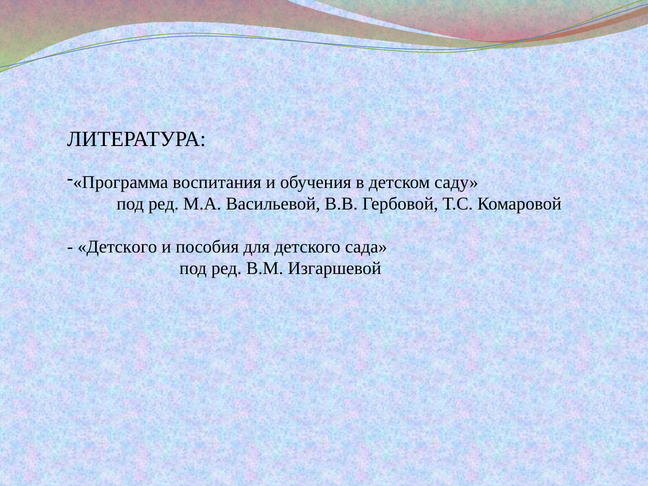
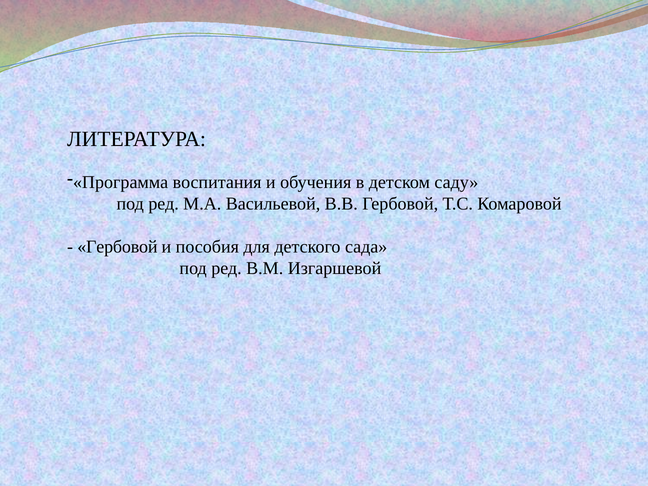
Детского at (117, 247): Детского -> Гербовой
